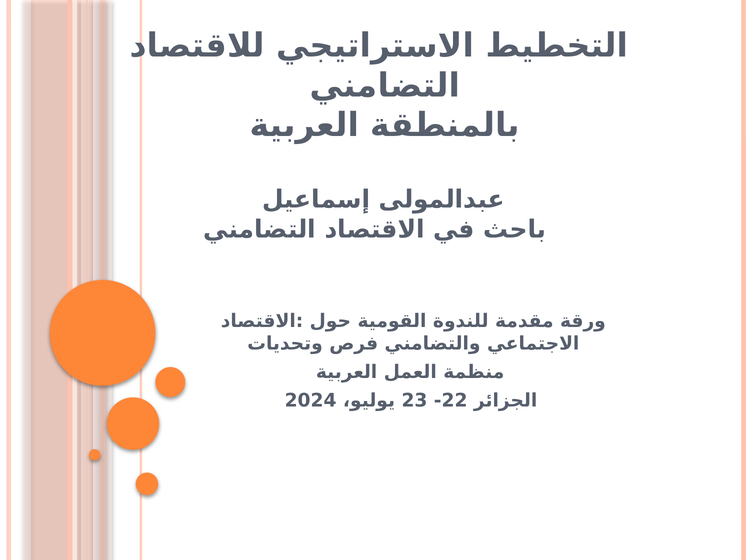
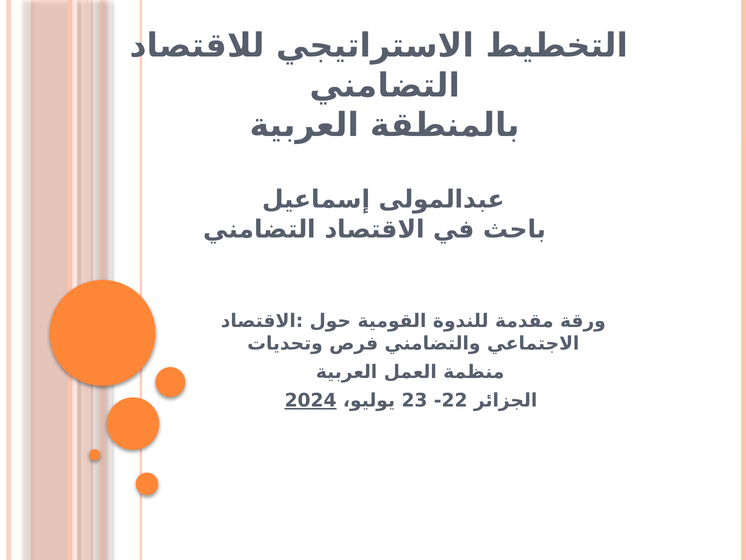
2024 underline: none -> present
